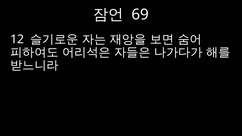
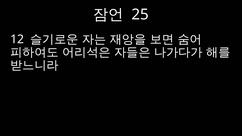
69: 69 -> 25
